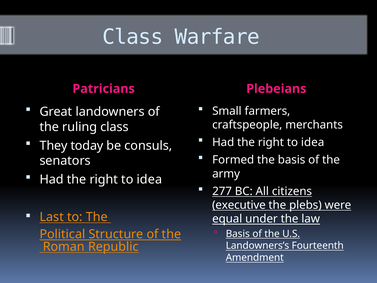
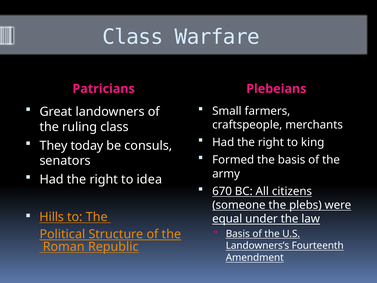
idea at (313, 142): idea -> king
277: 277 -> 670
executive: executive -> someone
Last: Last -> Hills
